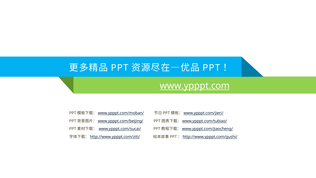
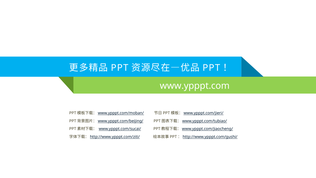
www.ypppt.com underline: present -> none
